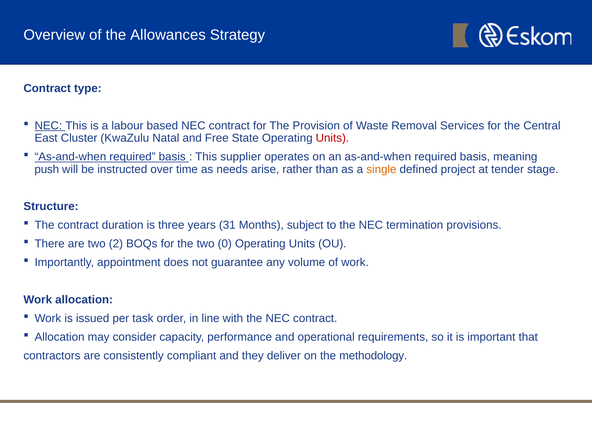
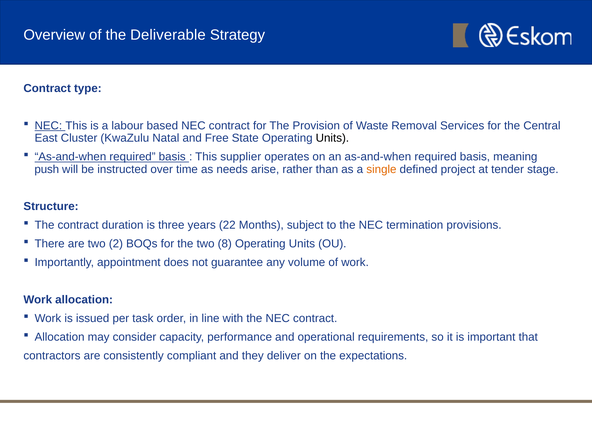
Allowances: Allowances -> Deliverable
Units at (332, 138) colour: red -> black
31: 31 -> 22
0: 0 -> 8
methodology: methodology -> expectations
